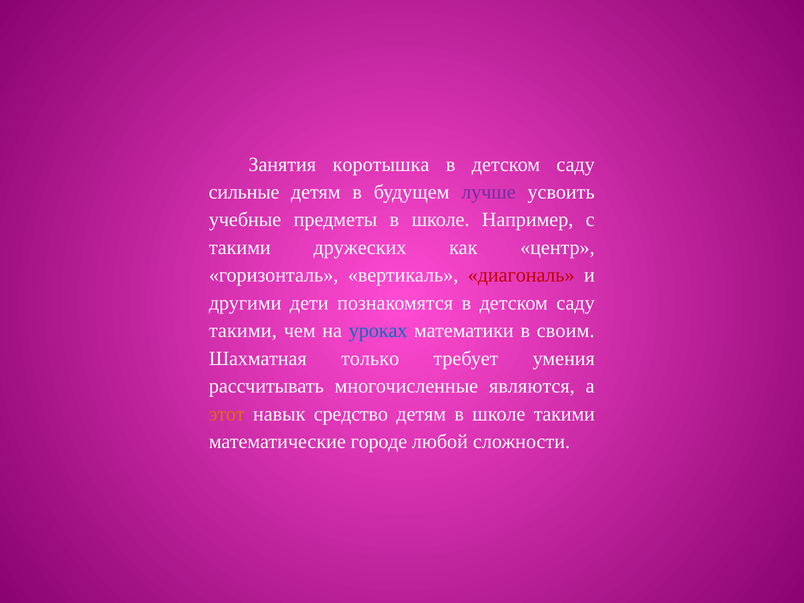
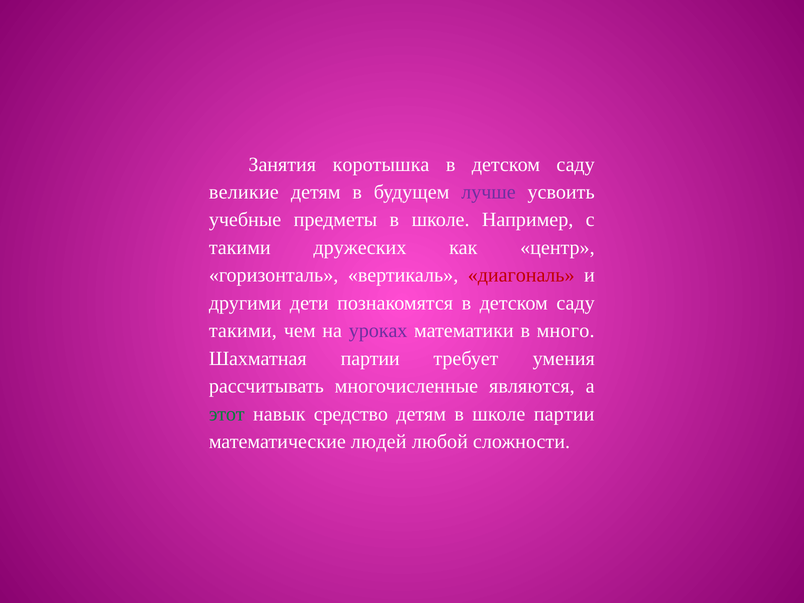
сильные: сильные -> великие
уроках colour: blue -> purple
своим: своим -> много
Шахматная только: только -> партии
этот colour: orange -> green
школе такими: такими -> партии
городе: городе -> людей
